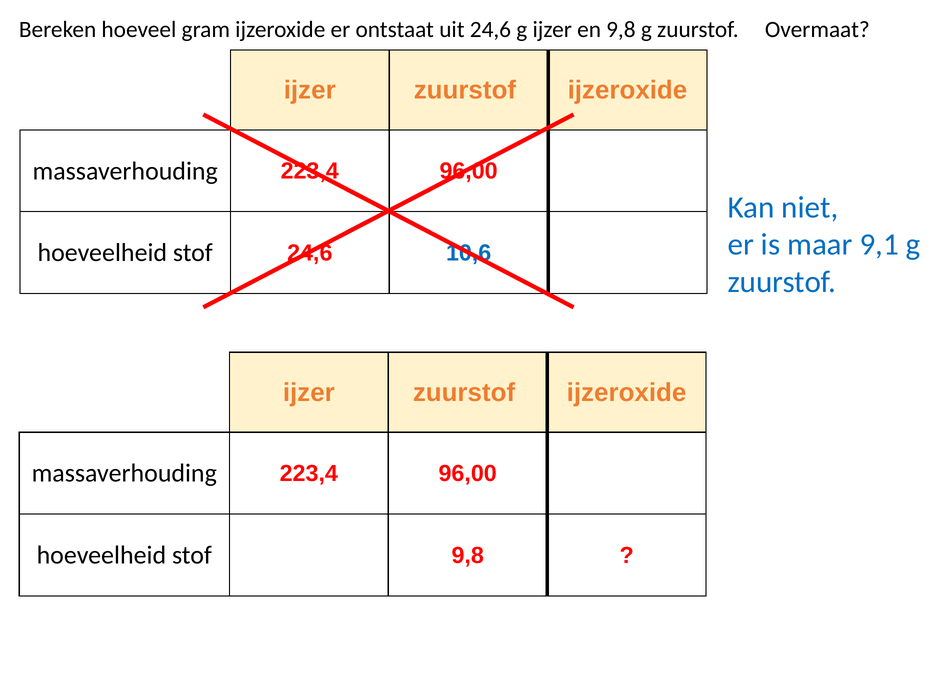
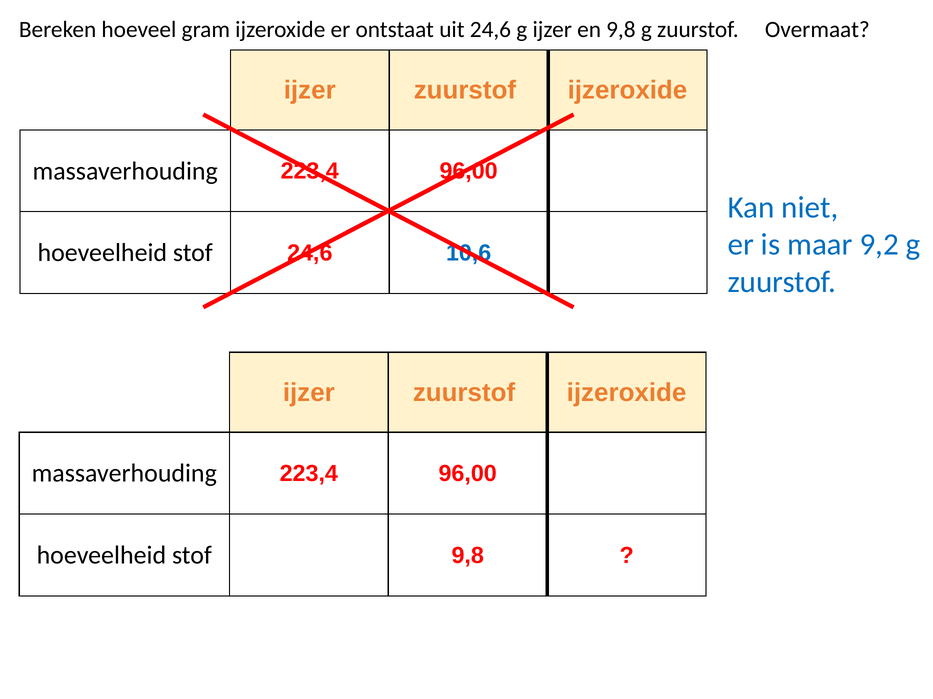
9,1: 9,1 -> 9,2
